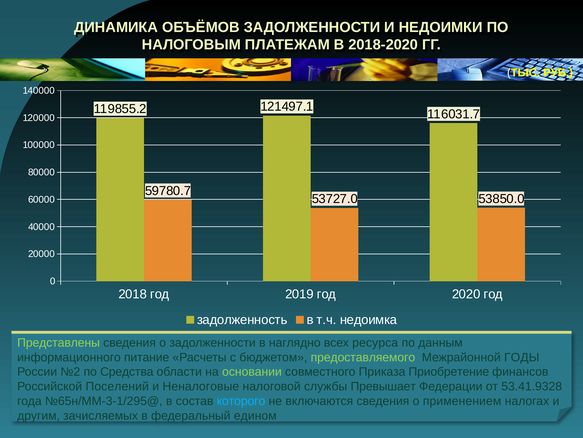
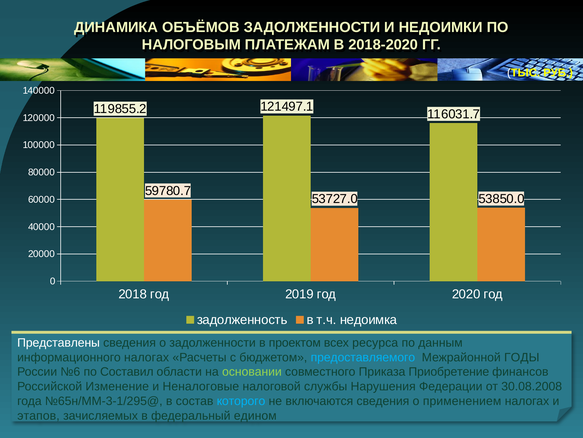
Представлены colour: light green -> white
наглядно: наглядно -> проектом
информационного питание: питание -> налогах
предоставляемого colour: light green -> light blue
№2: №2 -> №6
Средства: Средства -> Составил
Поселений: Поселений -> Изменение
Превышает: Превышает -> Нарушения
53.41.9328: 53.41.9328 -> 30.08.2008
другим: другим -> этапов
